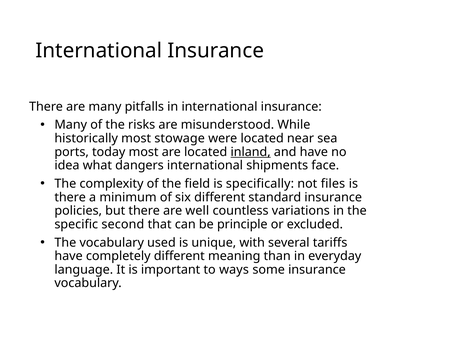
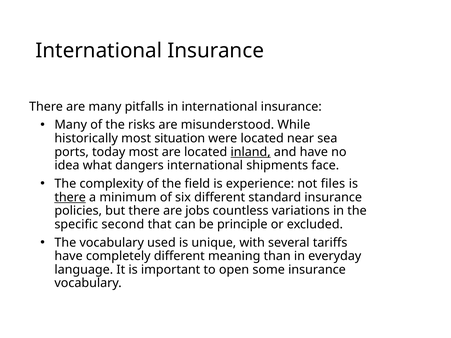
stowage: stowage -> situation
specifically: specifically -> experience
there at (70, 197) underline: none -> present
well: well -> jobs
ways: ways -> open
